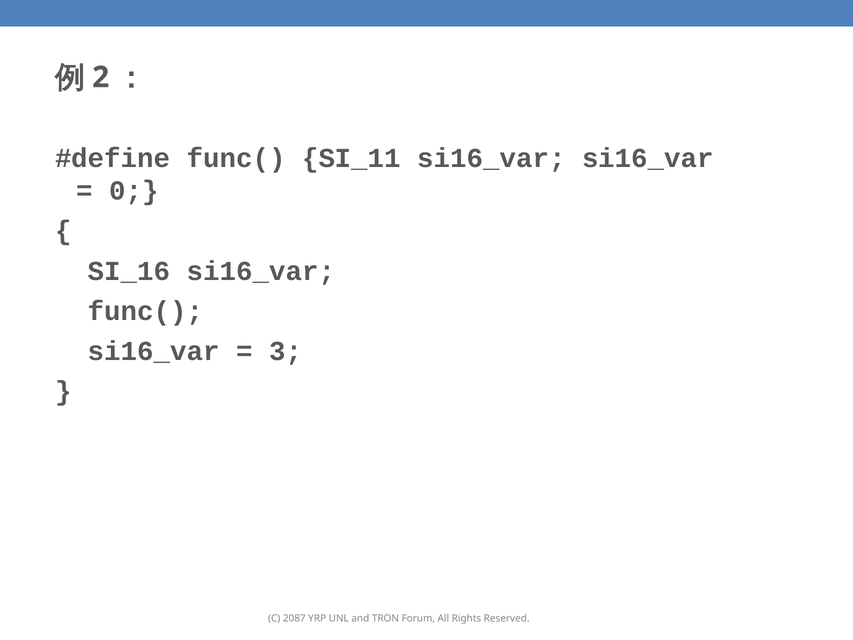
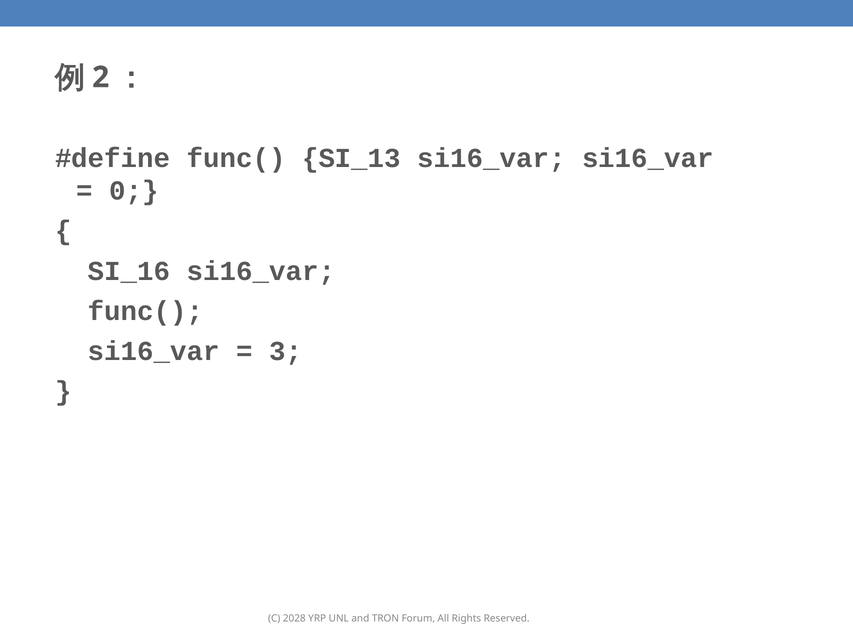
SI_11: SI_11 -> SI_13
2087: 2087 -> 2028
